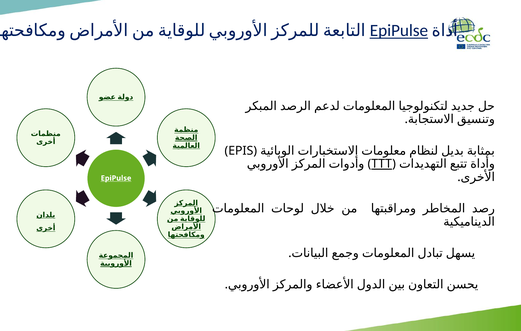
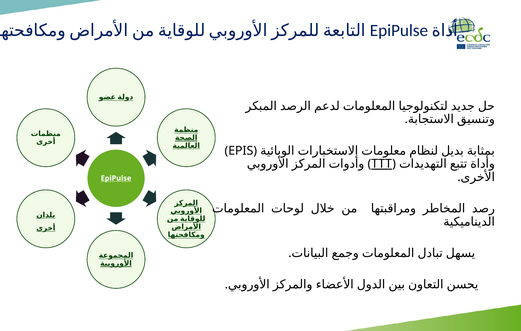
EpiPulse at (399, 31) underline: present -> none
